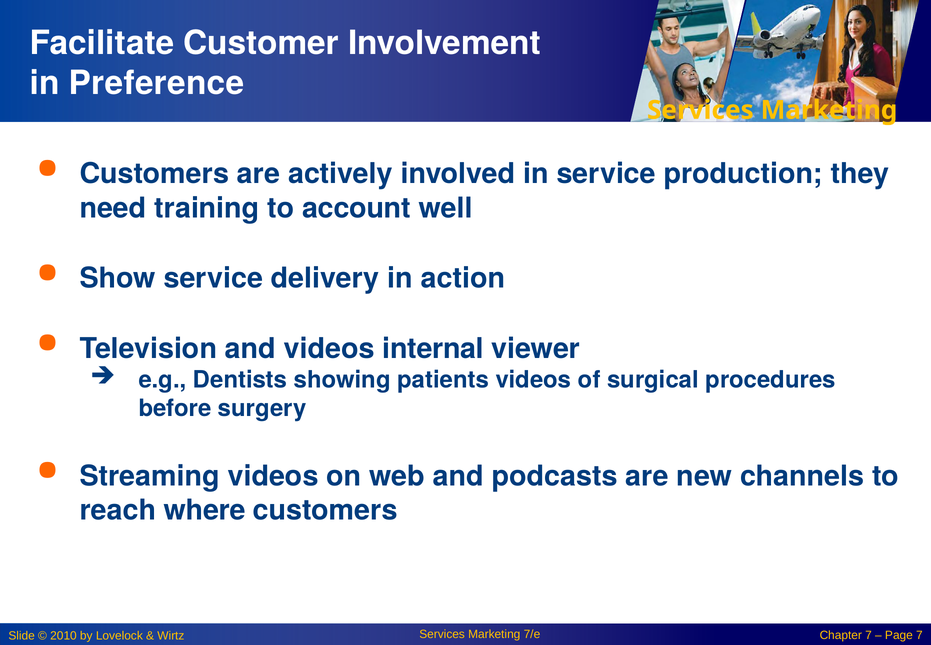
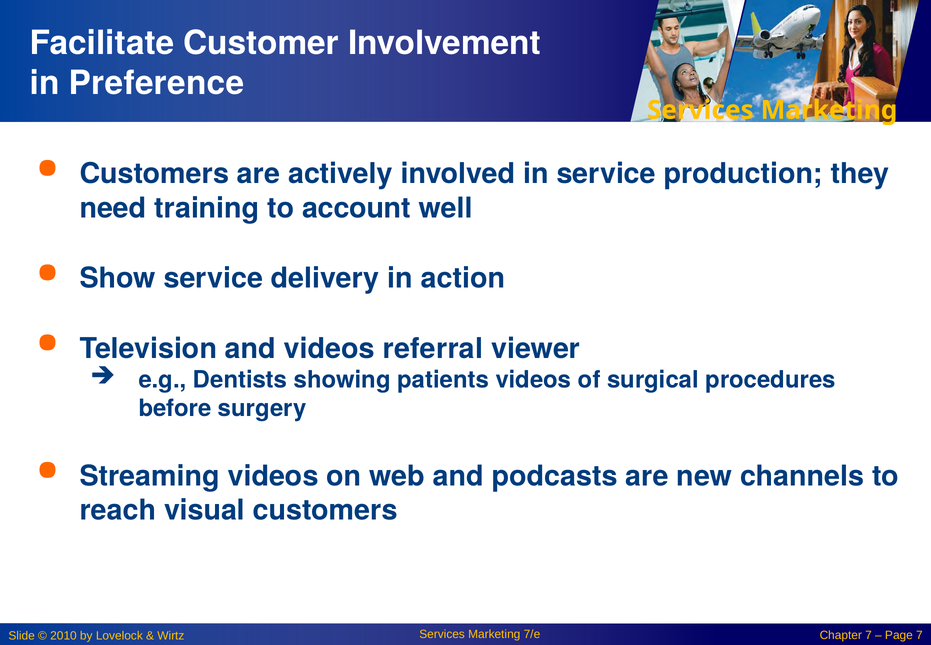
internal: internal -> referral
where: where -> visual
